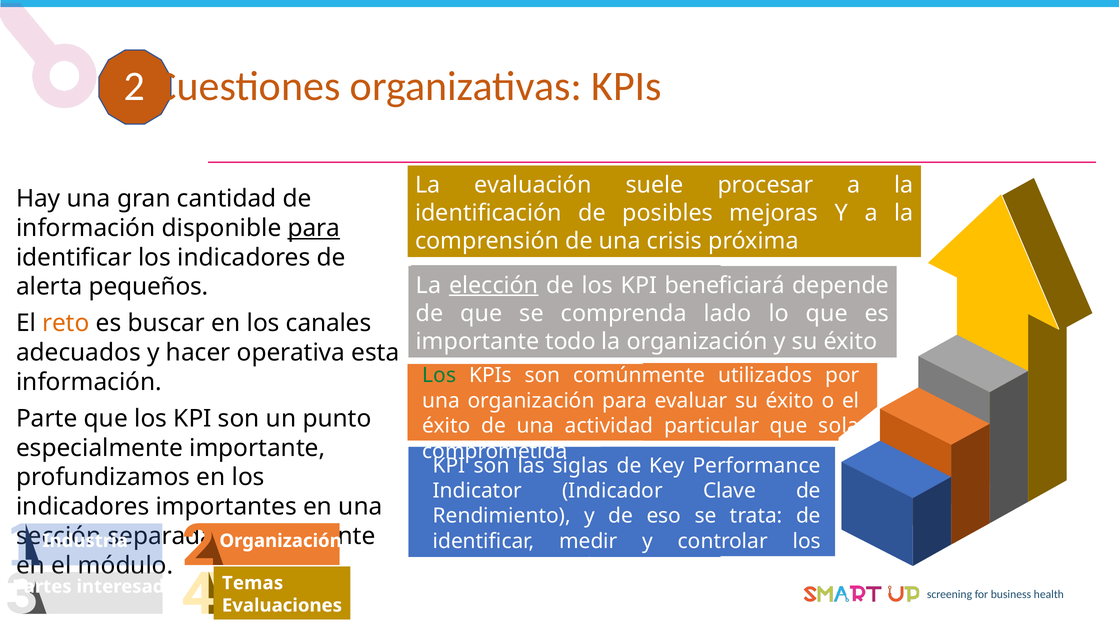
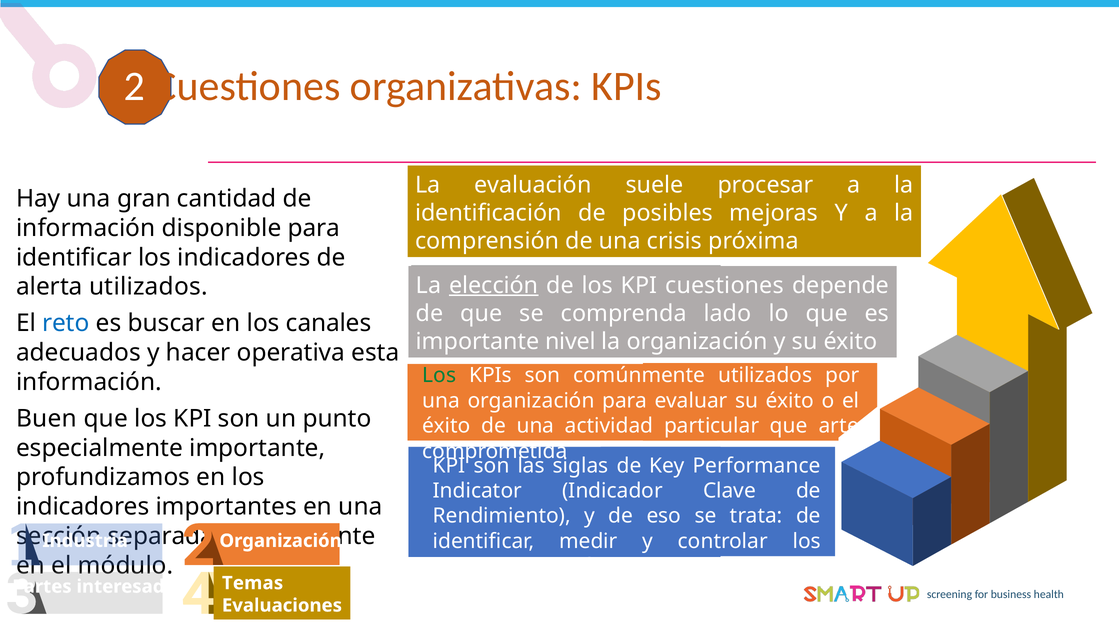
para at (314, 228) underline: present -> none
KPI beneficiará: beneficiará -> cuestiones
alerta pequeños: pequeños -> utilizados
reto colour: orange -> blue
todo: todo -> nivel
Parte: Parte -> Buen
sola: sola -> arte
